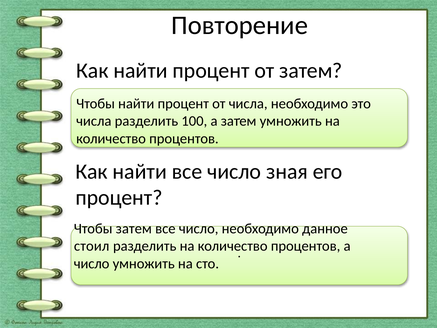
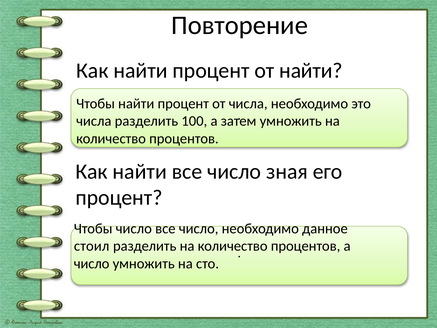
от затем: затем -> найти
Чтобы затем: затем -> число
